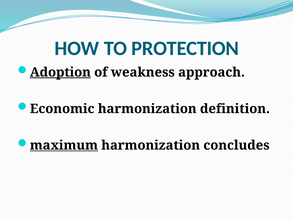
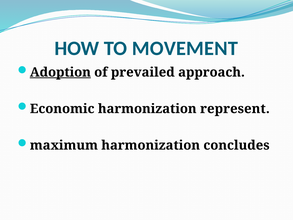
PROTECTION: PROTECTION -> MOVEMENT
weakness: weakness -> prevailed
definition: definition -> represent
maximum underline: present -> none
